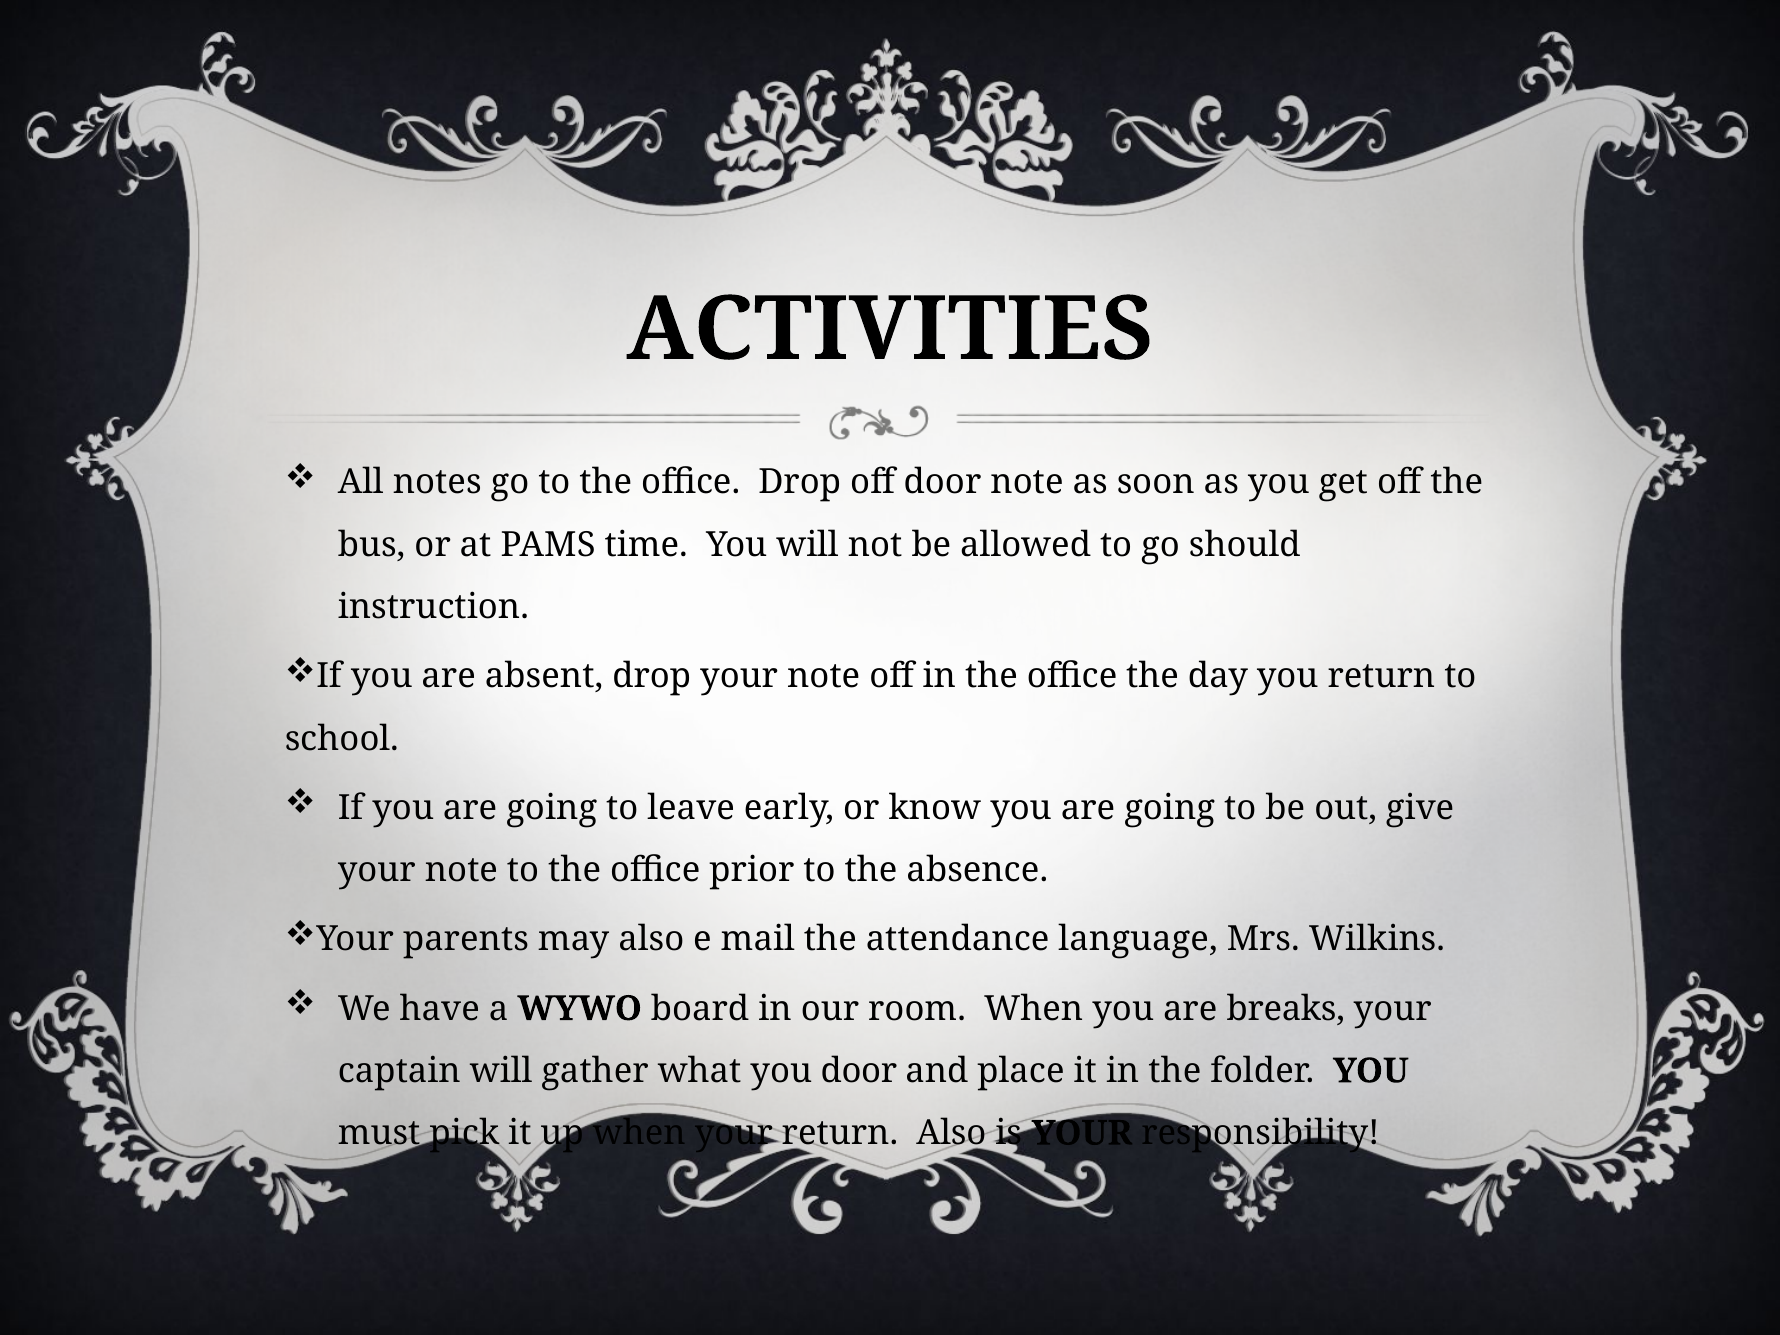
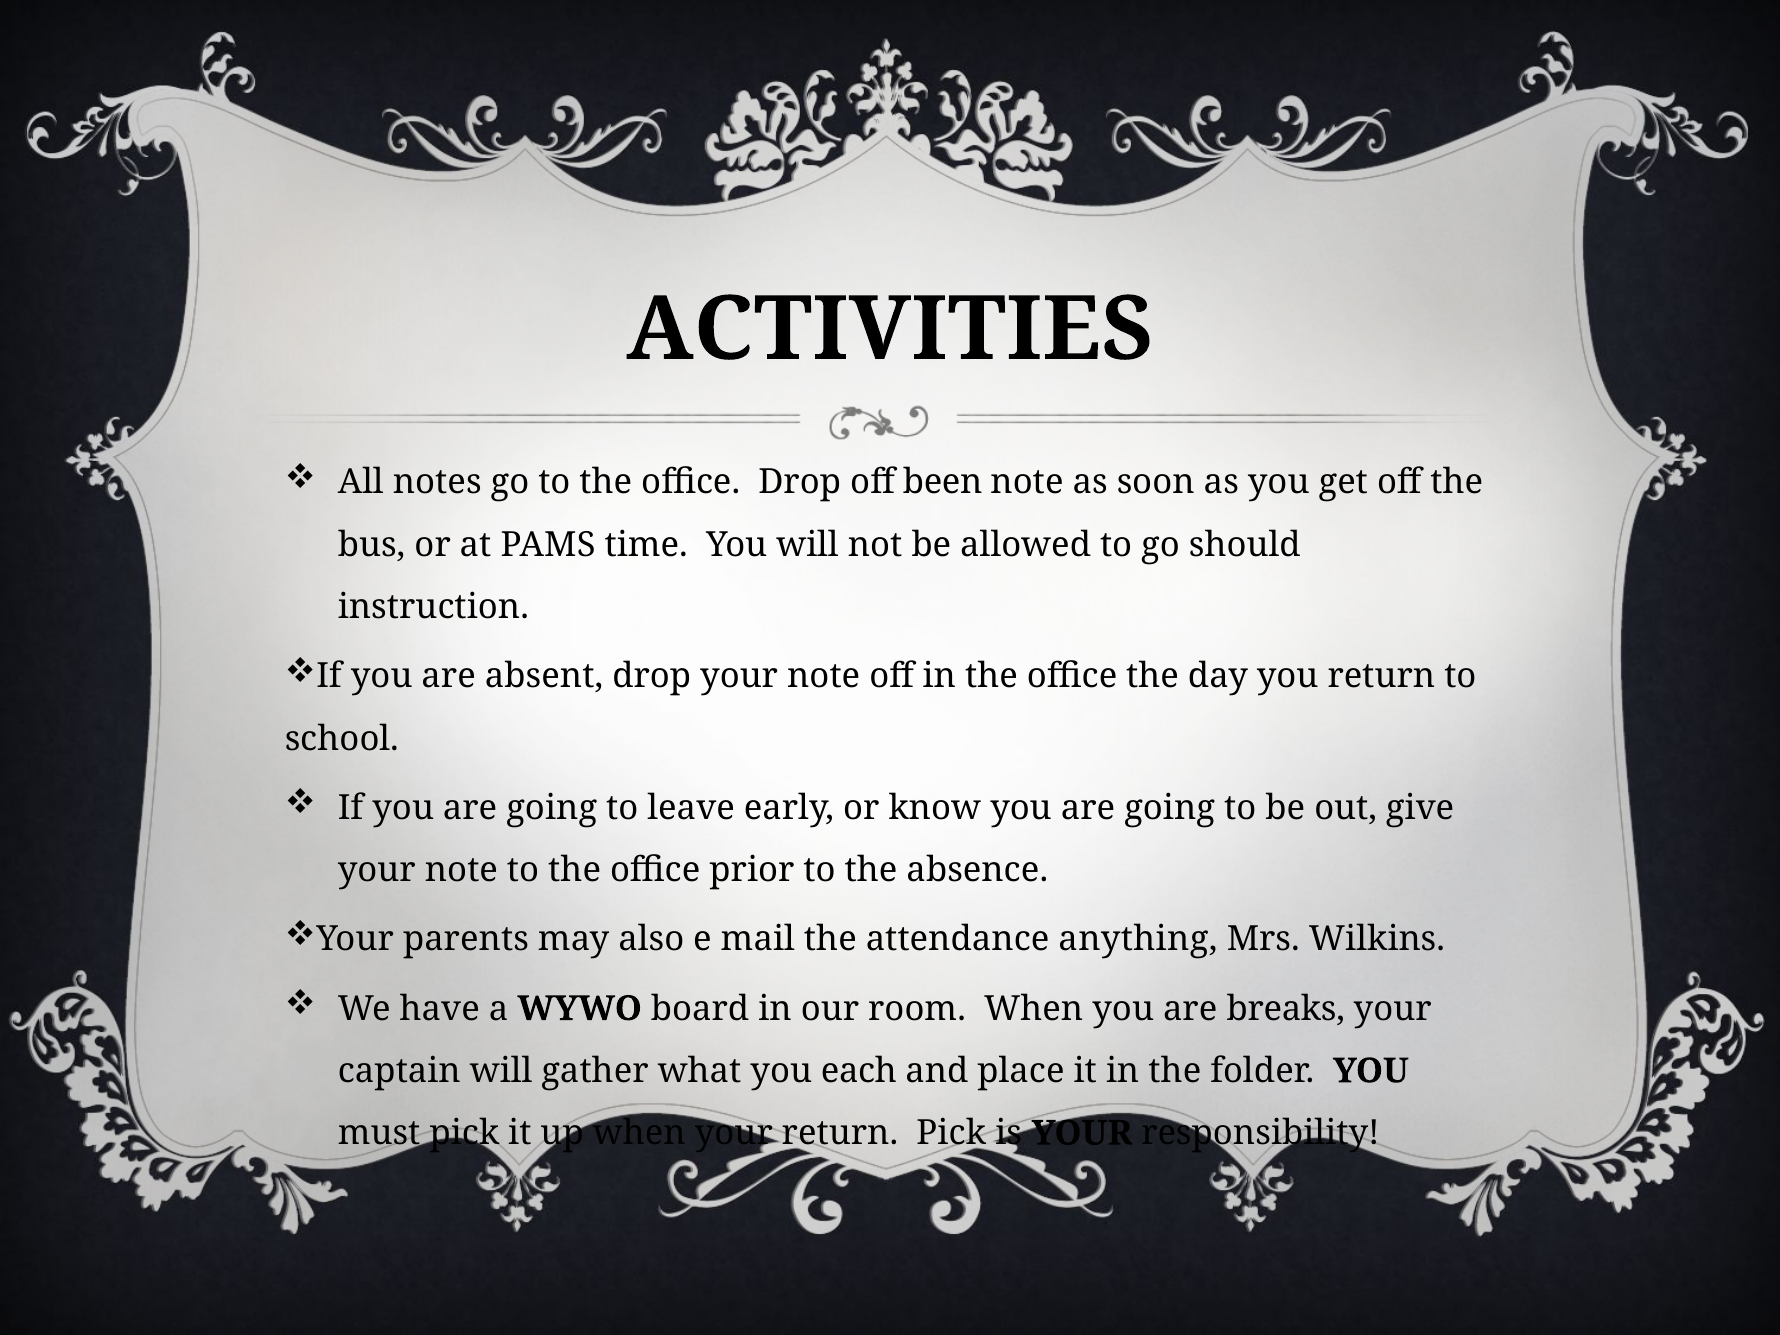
off door: door -> been
language: language -> anything
you door: door -> each
return Also: Also -> Pick
